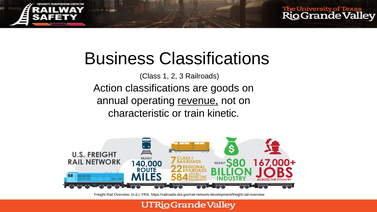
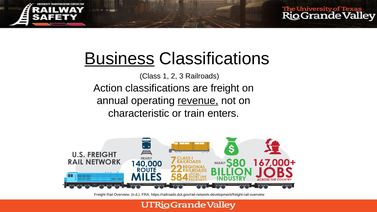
Business underline: none -> present
are goods: goods -> freight
kinetic: kinetic -> enters
